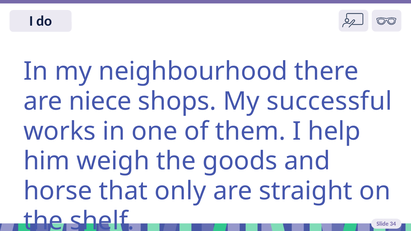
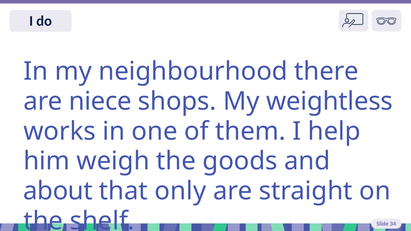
successful: successful -> weightless
horse: horse -> about
